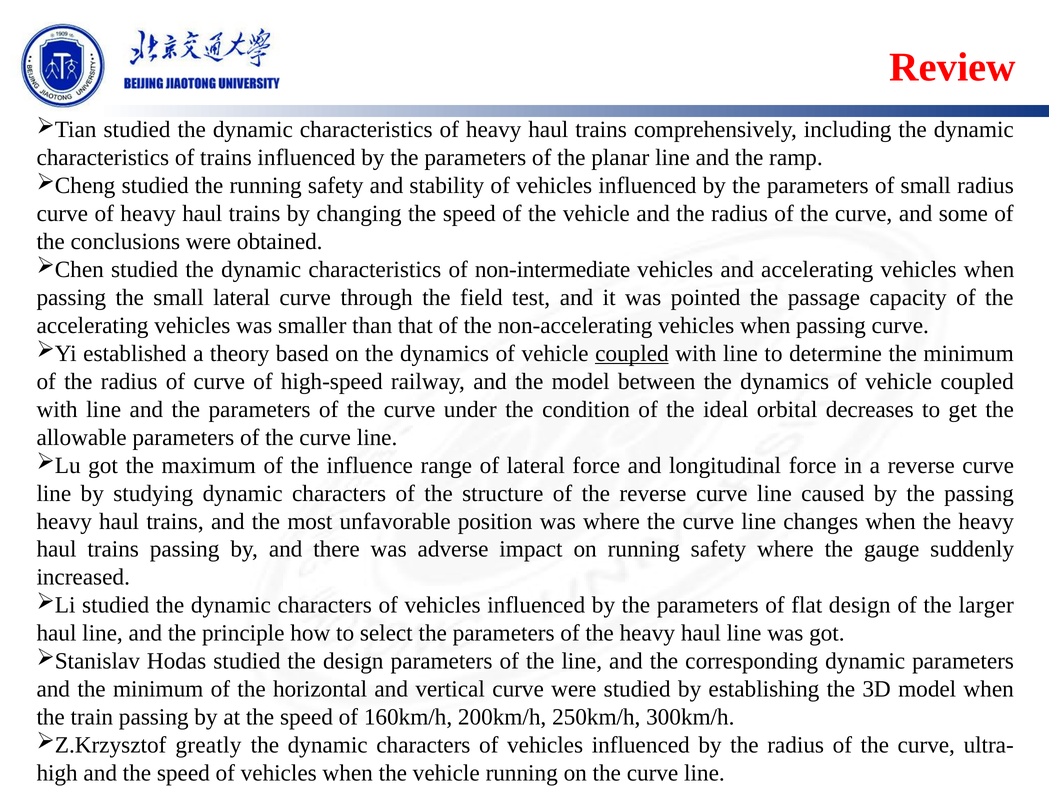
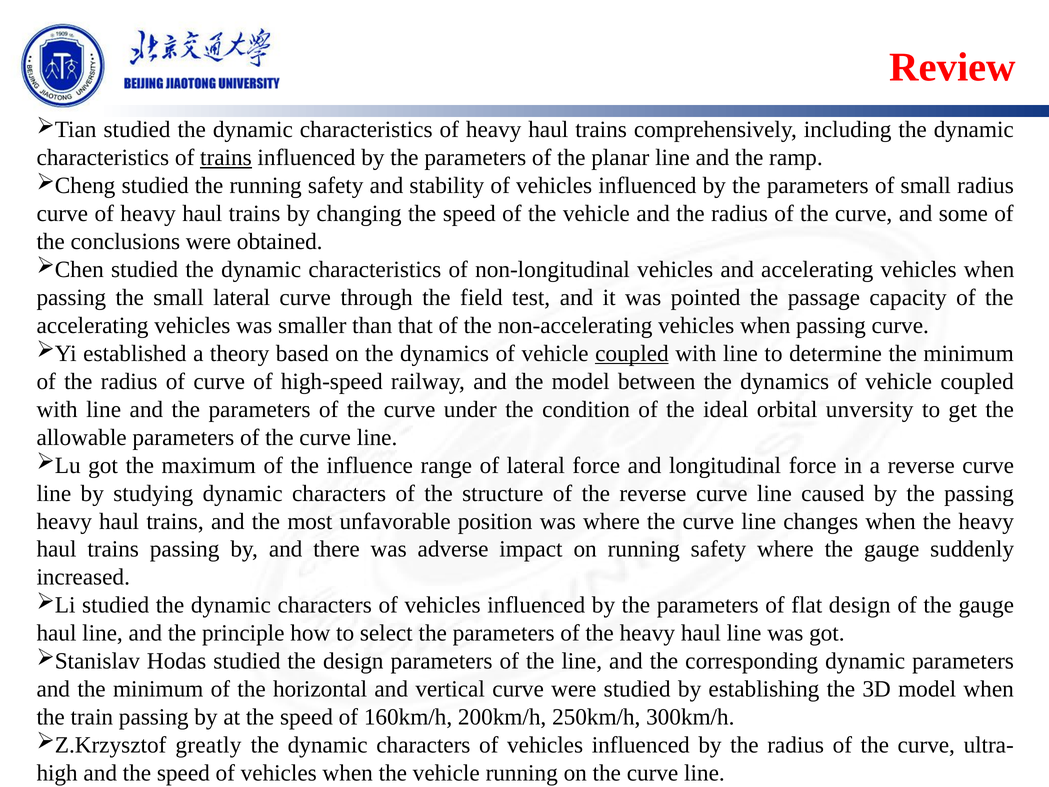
trains at (226, 158) underline: none -> present
non-intermediate: non-intermediate -> non-longitudinal
decreases: decreases -> unversity
of the larger: larger -> gauge
